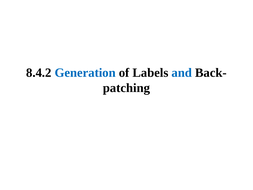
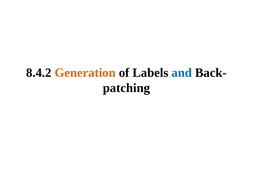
Generation colour: blue -> orange
